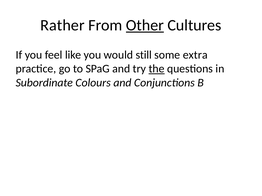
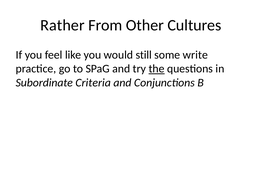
Other underline: present -> none
extra: extra -> write
Colours: Colours -> Criteria
